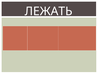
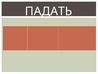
ЛЕЖАТЬ: ЛЕЖАТЬ -> ПАДАТЬ
